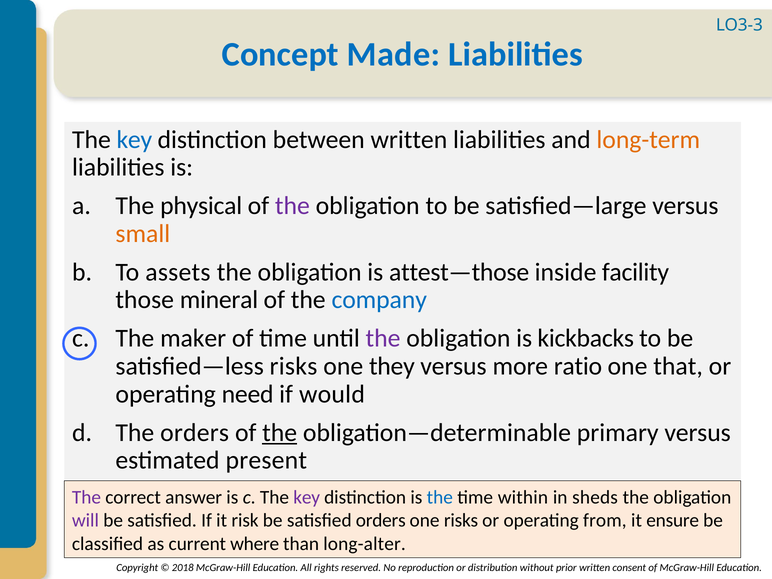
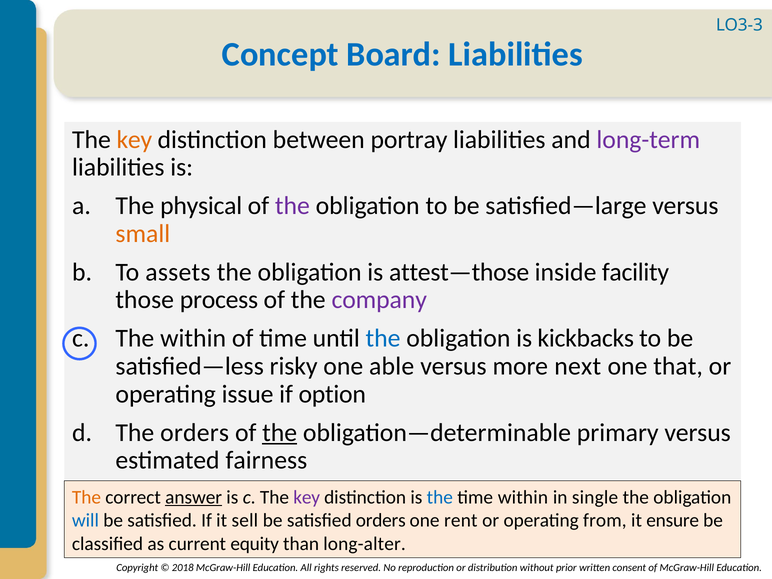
Made: Made -> Board
key at (134, 140) colour: blue -> orange
between written: written -> portray
long-term colour: orange -> purple
mineral: mineral -> process
company colour: blue -> purple
The maker: maker -> within
the at (383, 338) colour: purple -> blue
satisfied—less risks: risks -> risky
they: they -> able
ratio: ratio -> next
need: need -> issue
would: would -> option
present: present -> fairness
The at (86, 497) colour: purple -> orange
answer underline: none -> present
sheds: sheds -> single
will colour: purple -> blue
risk: risk -> sell
one risks: risks -> rent
where: where -> equity
